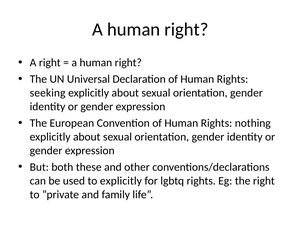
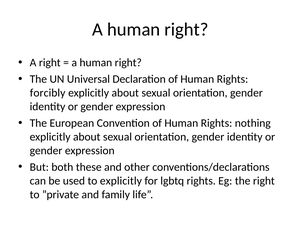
seeking: seeking -> forcibly
